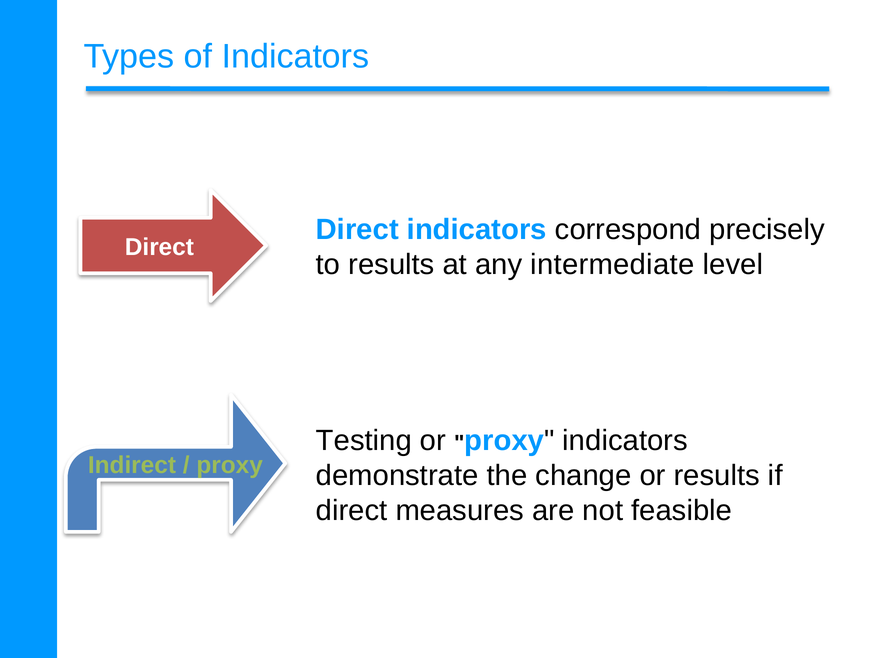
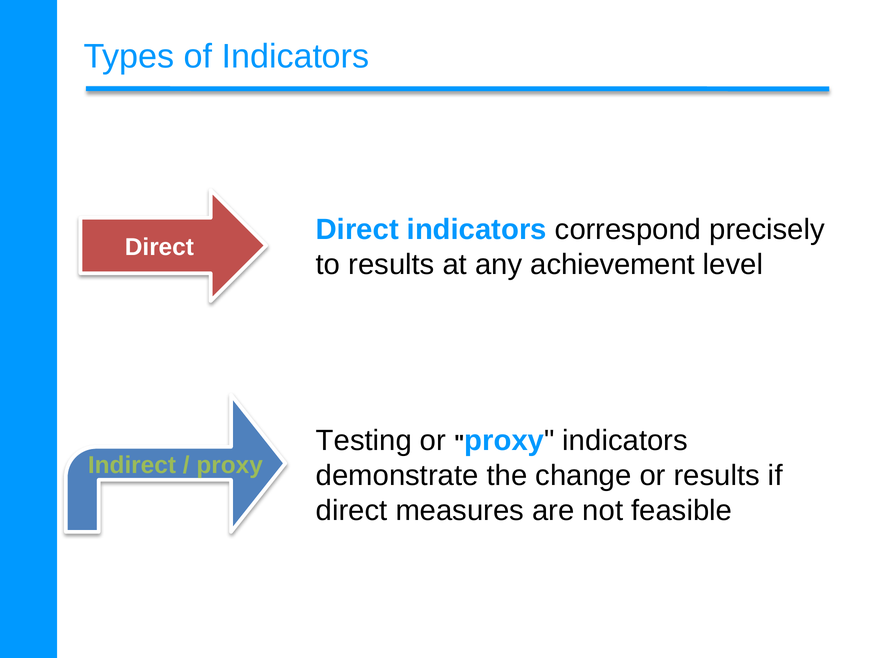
intermediate: intermediate -> achievement
